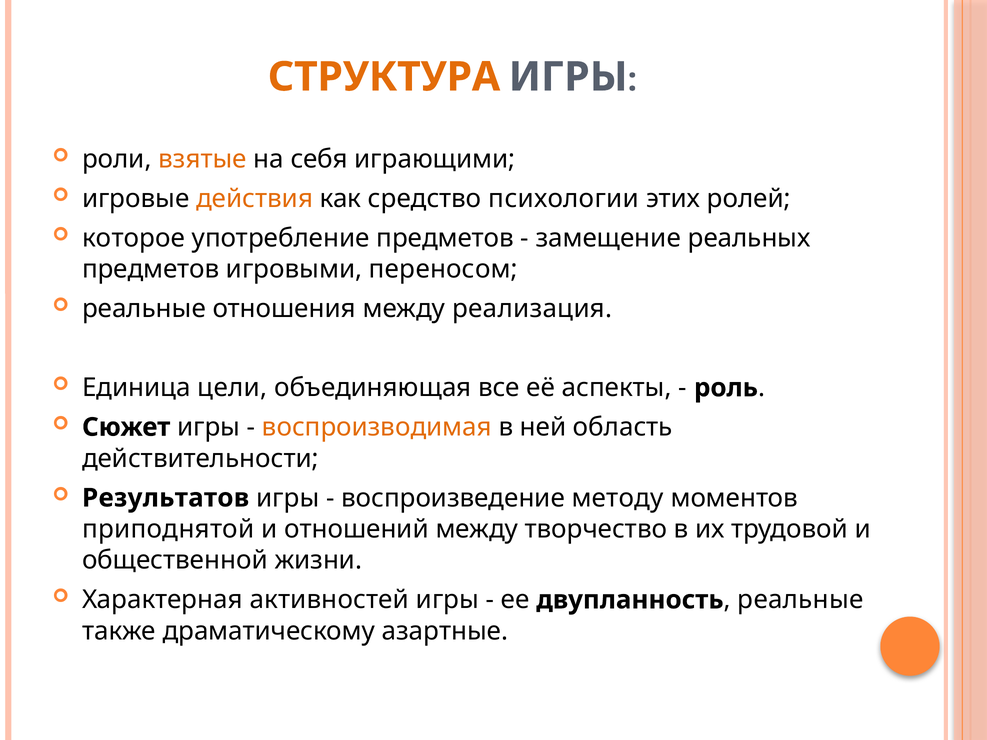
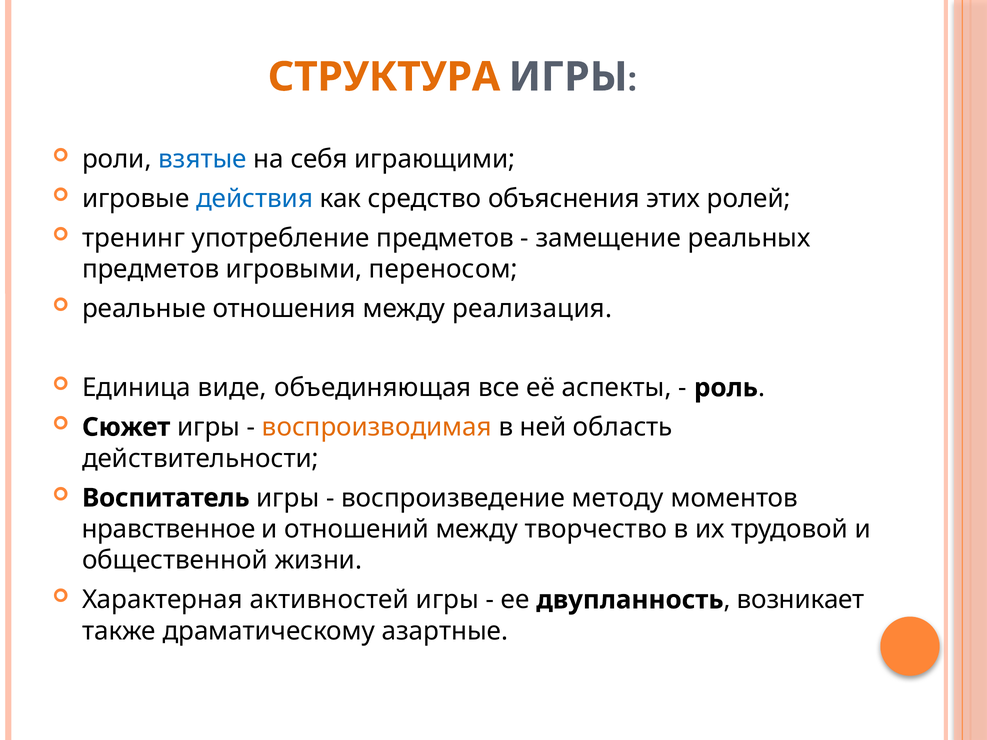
взятые colour: orange -> blue
действия colour: orange -> blue
психологии: психологии -> объяснения
которое: которое -> тренинг
цели: цели -> виде
Результатов: Результатов -> Воспитатель
приподнятой: приподнятой -> нравственное
реальные at (800, 600): реальные -> возникает
